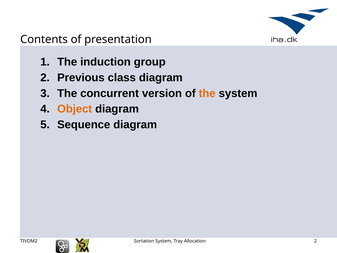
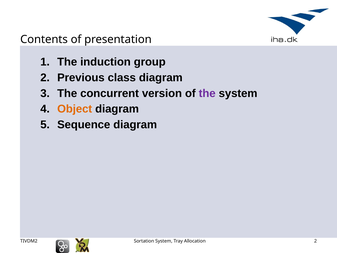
the at (207, 93) colour: orange -> purple
